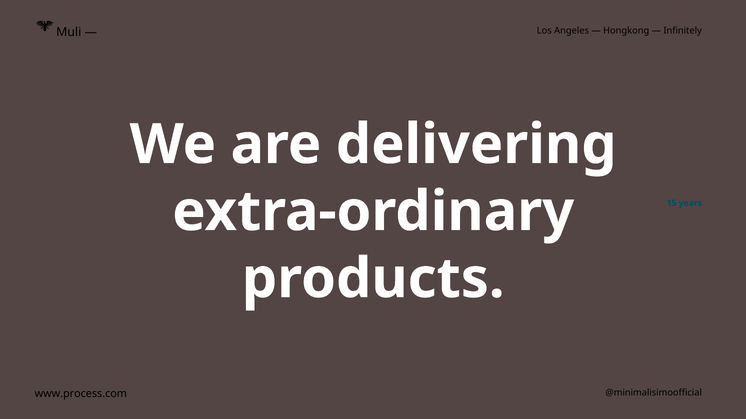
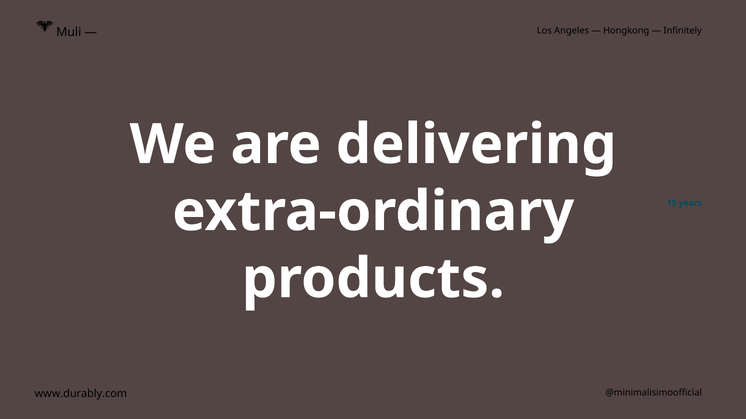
www.process.com: www.process.com -> www.durably.com
